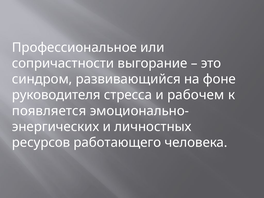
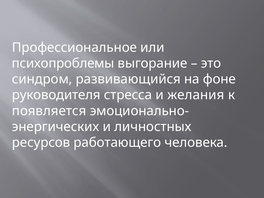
сопричастности: сопричастности -> психопроблемы
рабочем: рабочем -> желания
